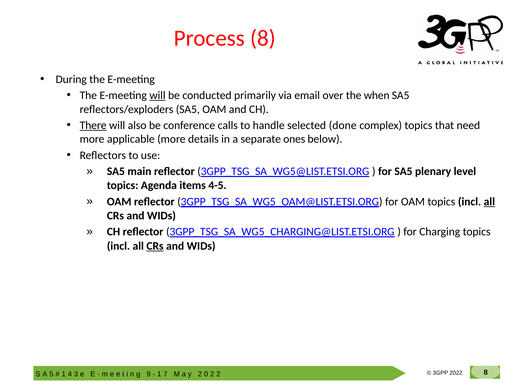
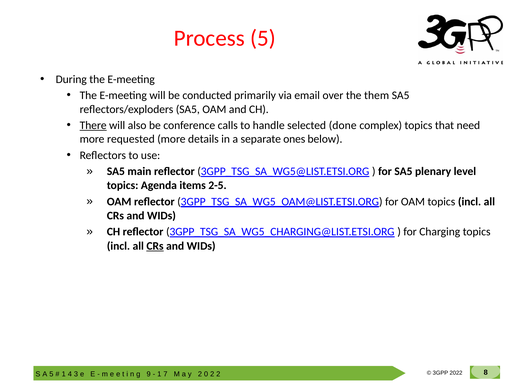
Process 8: 8 -> 5
will at (157, 95) underline: present -> none
when: when -> them
applicable: applicable -> requested
4-5: 4-5 -> 2-5
all at (489, 201) underline: present -> none
